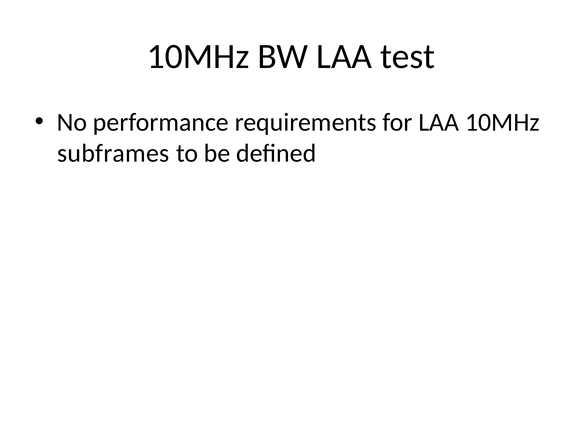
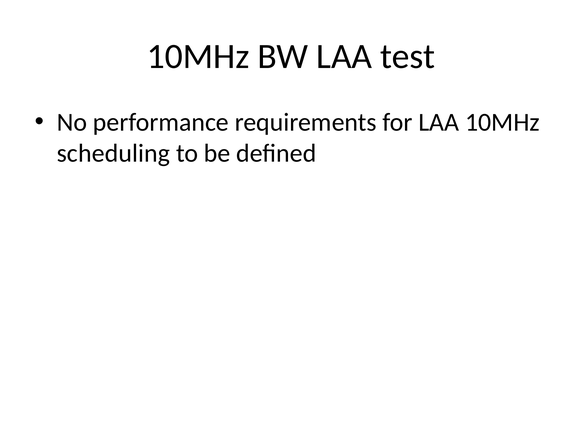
subframes: subframes -> scheduling
